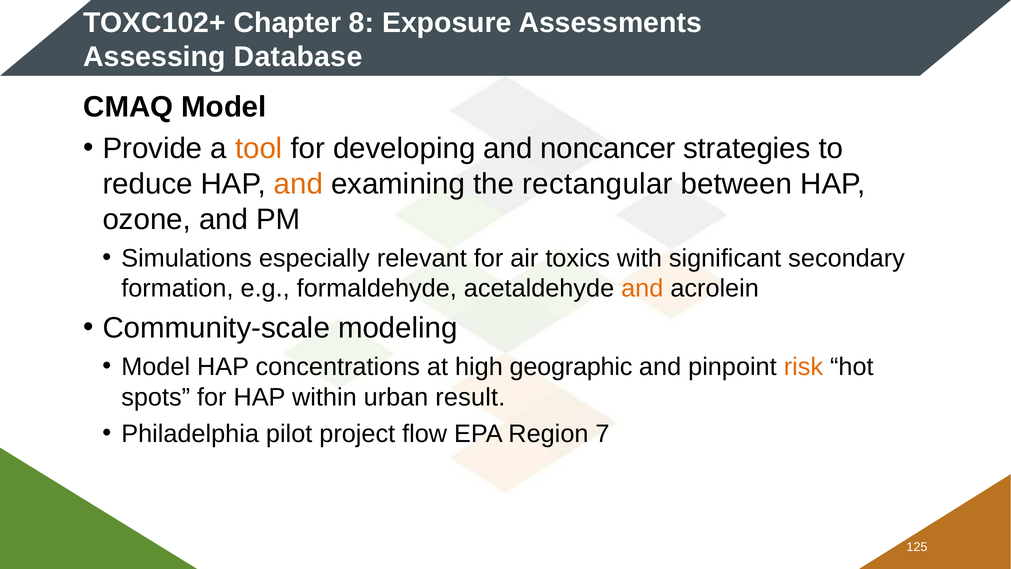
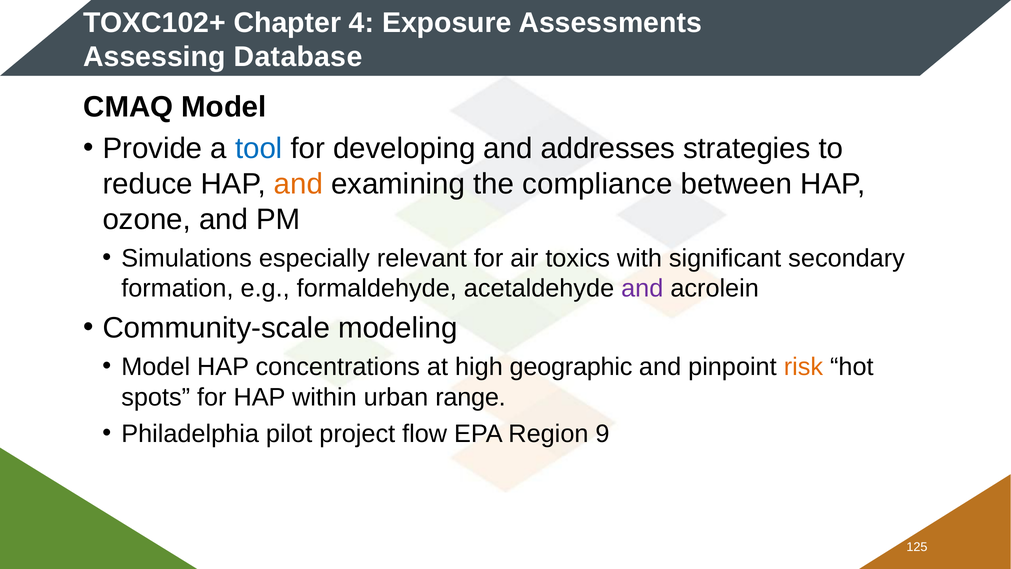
8: 8 -> 4
tool colour: orange -> blue
noncancer: noncancer -> addresses
rectangular: rectangular -> compliance
and at (642, 288) colour: orange -> purple
result: result -> range
7: 7 -> 9
